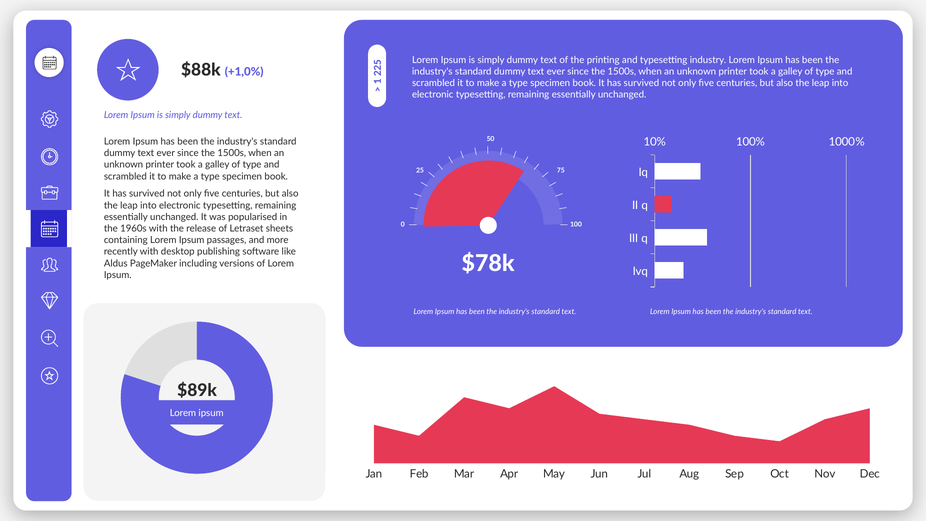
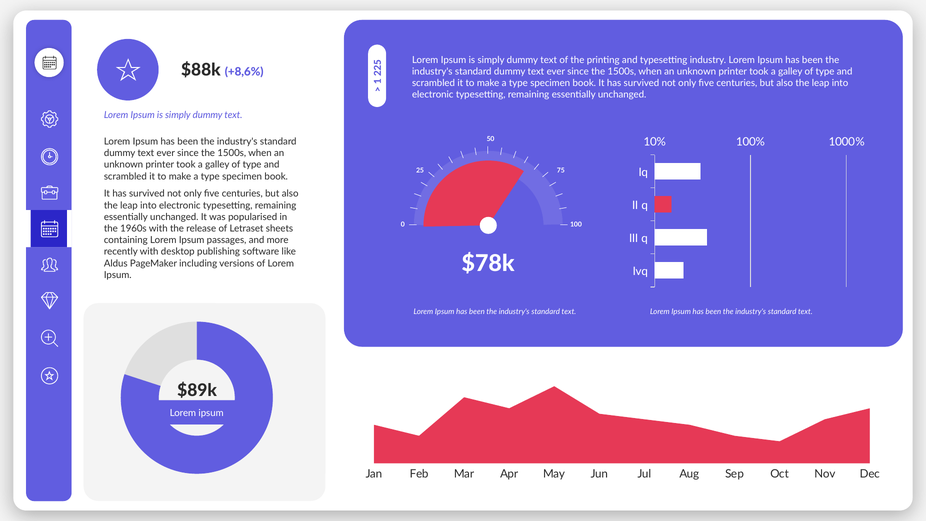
+1,0%: +1,0% -> +8,6%
